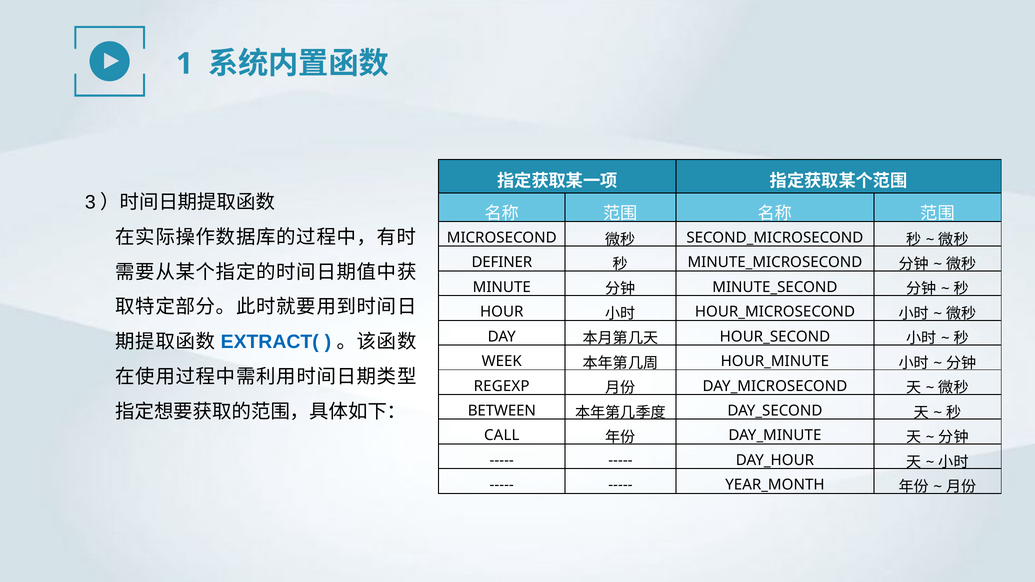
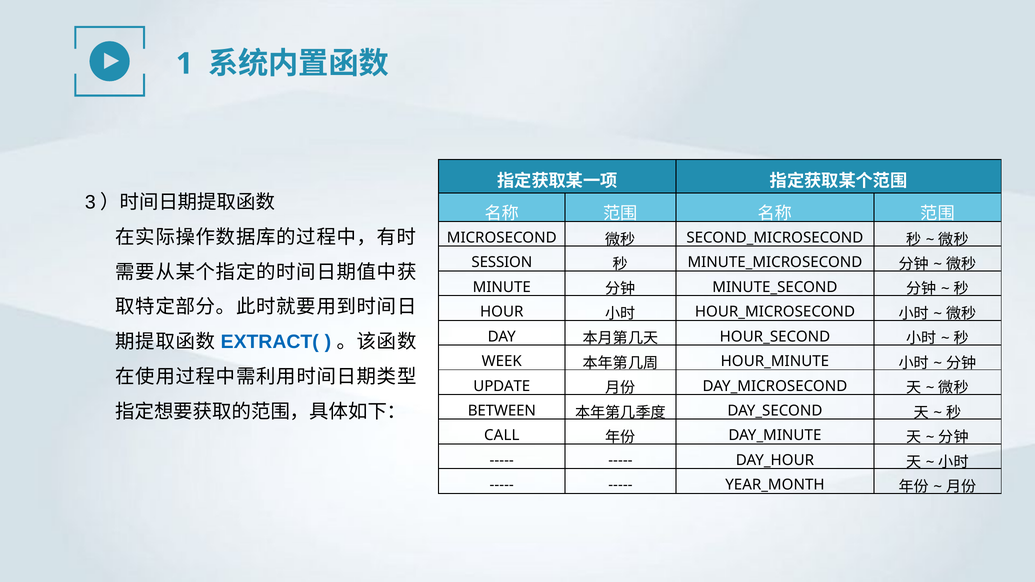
DEFINER: DEFINER -> SESSION
REGEXP: REGEXP -> UPDATE
